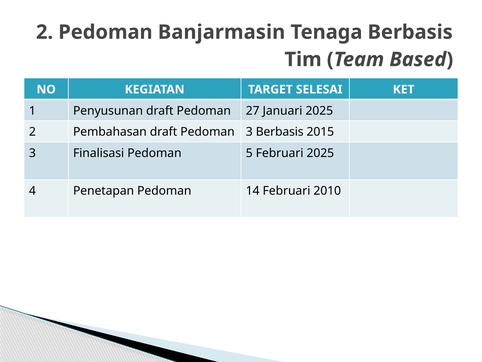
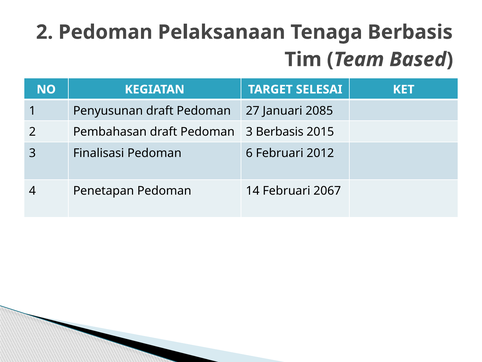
Banjarmasin: Banjarmasin -> Pelaksanaan
Januari 2025: 2025 -> 2085
5: 5 -> 6
Februari 2025: 2025 -> 2012
2010: 2010 -> 2067
